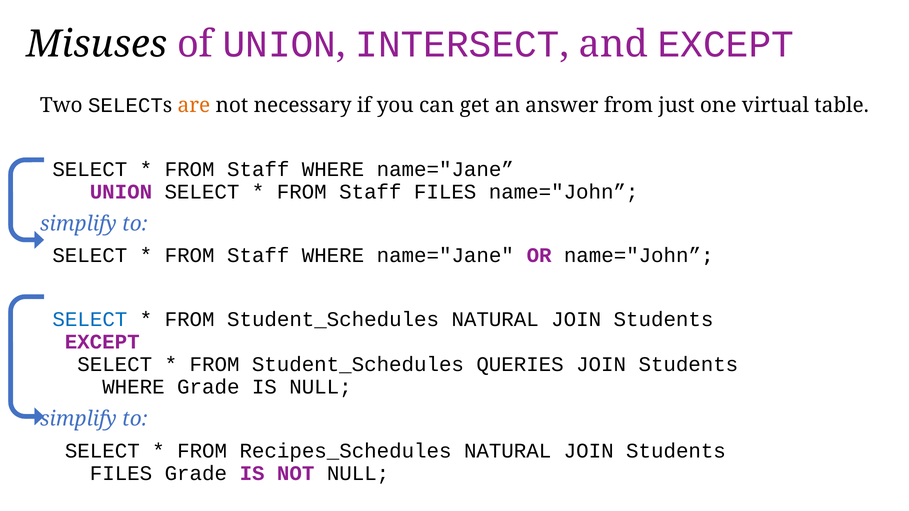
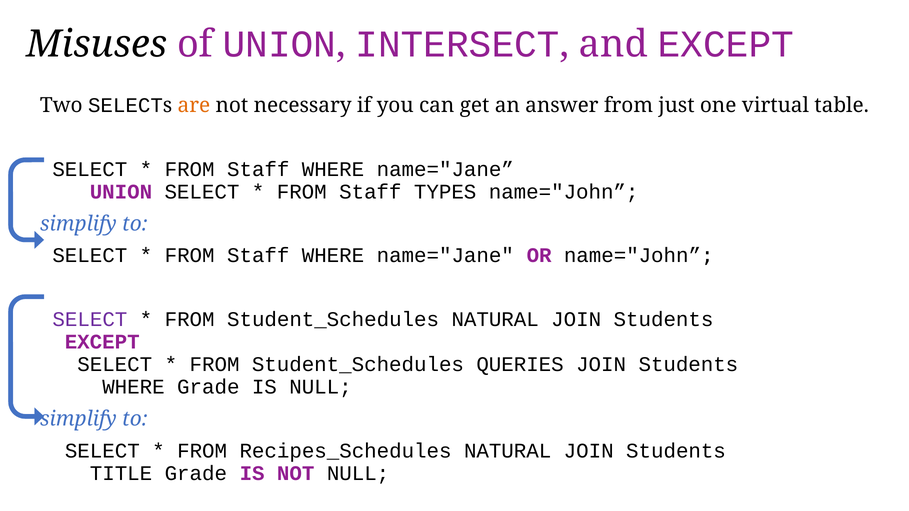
Staff FILES: FILES -> TYPES
SELECT at (90, 320) colour: blue -> purple
FILES at (121, 474): FILES -> TITLE
